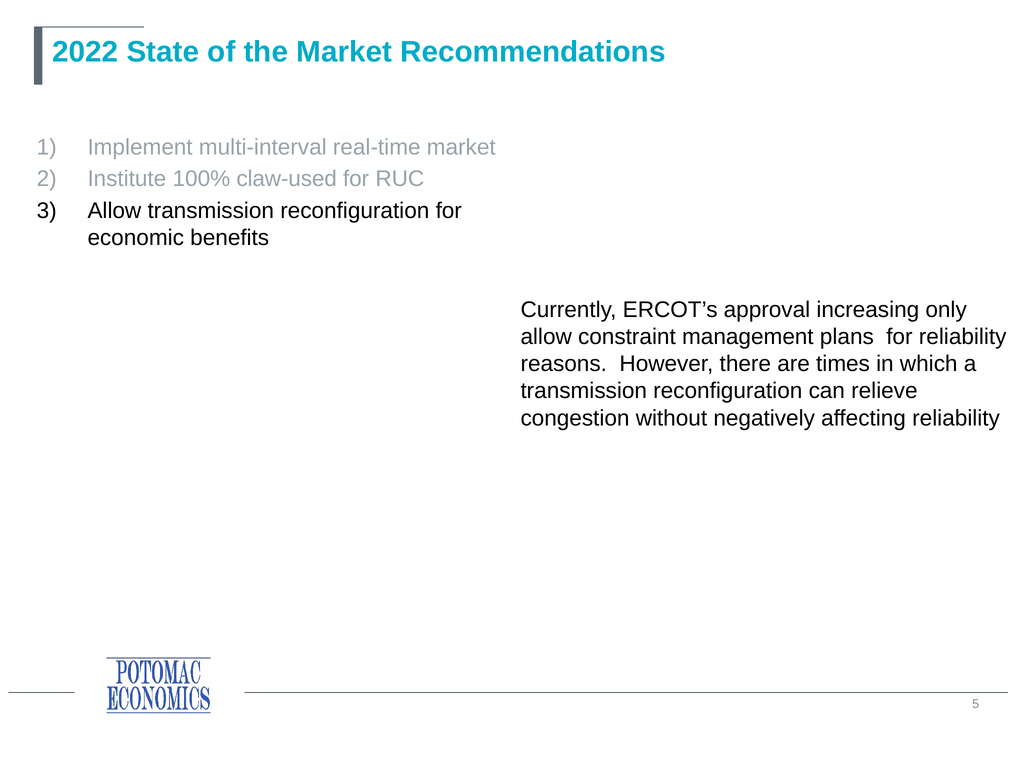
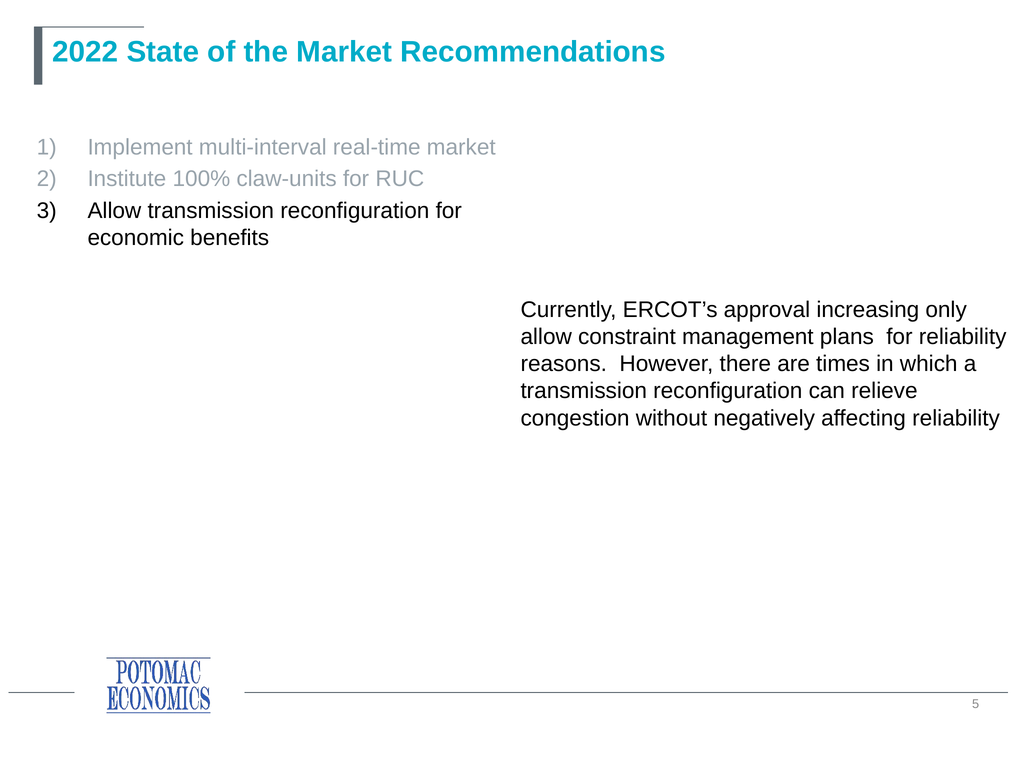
claw-used: claw-used -> claw-units
